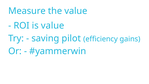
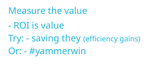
pilot: pilot -> they
